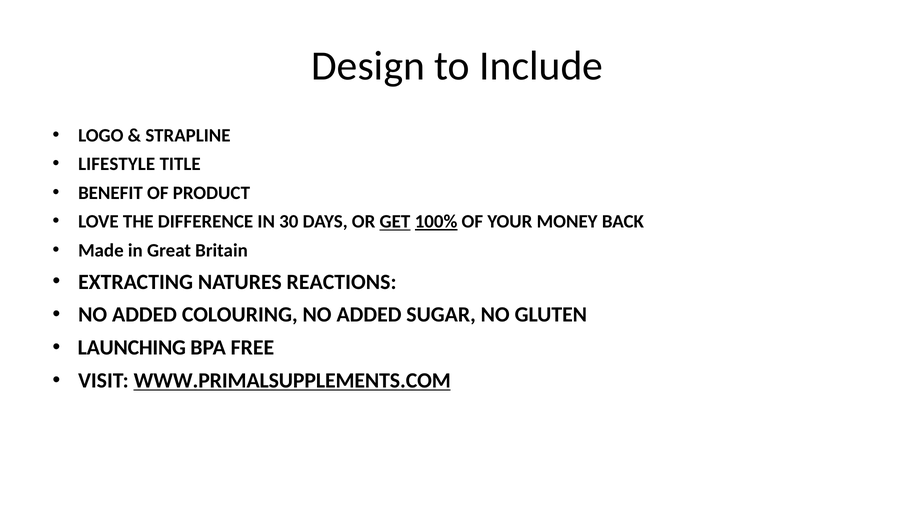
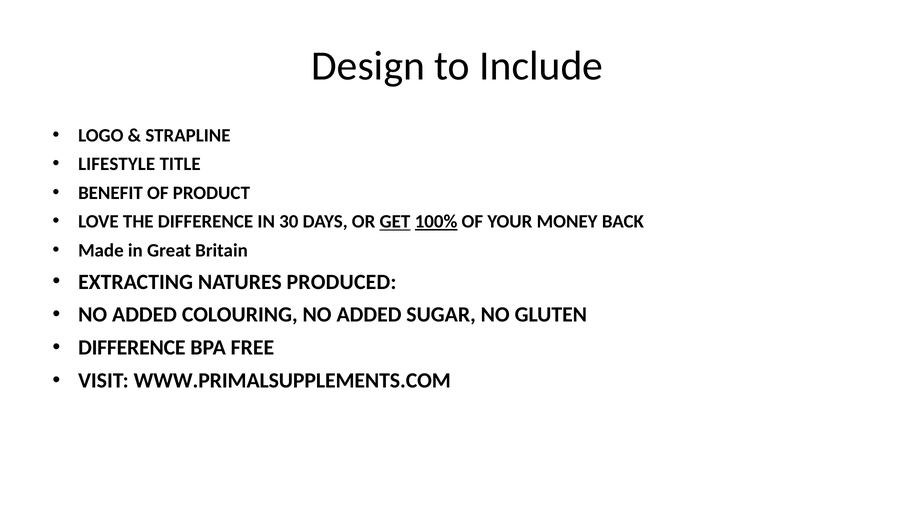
REACTIONS: REACTIONS -> PRODUCED
LAUNCHING at (132, 348): LAUNCHING -> DIFFERENCE
WWW.PRIMALSUPPLEMENTS.COM underline: present -> none
